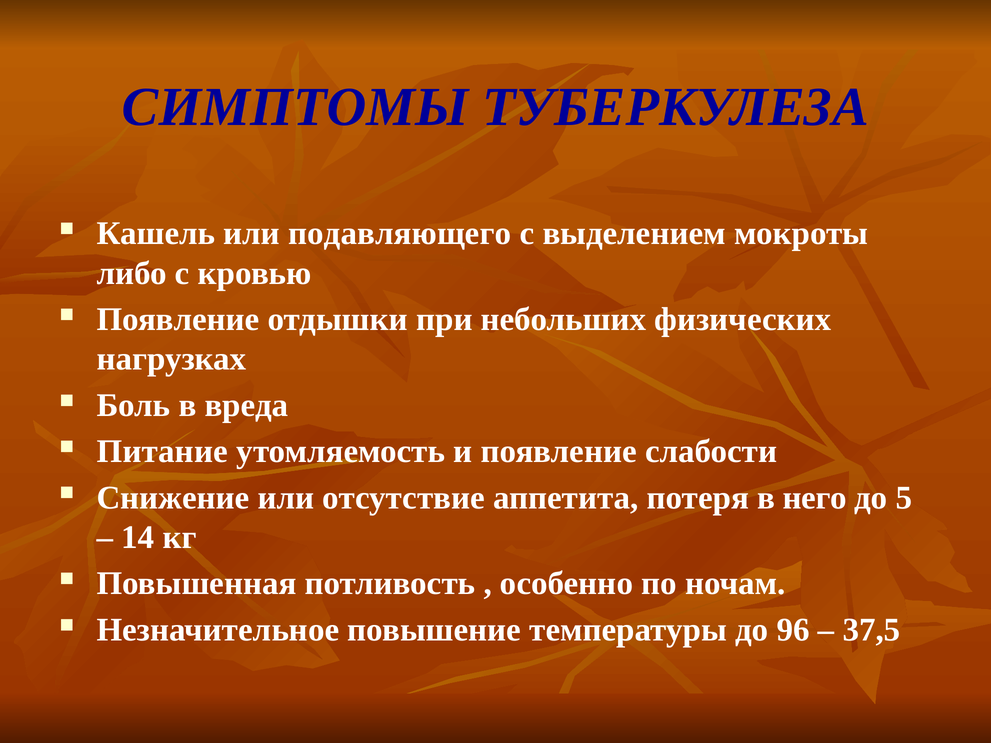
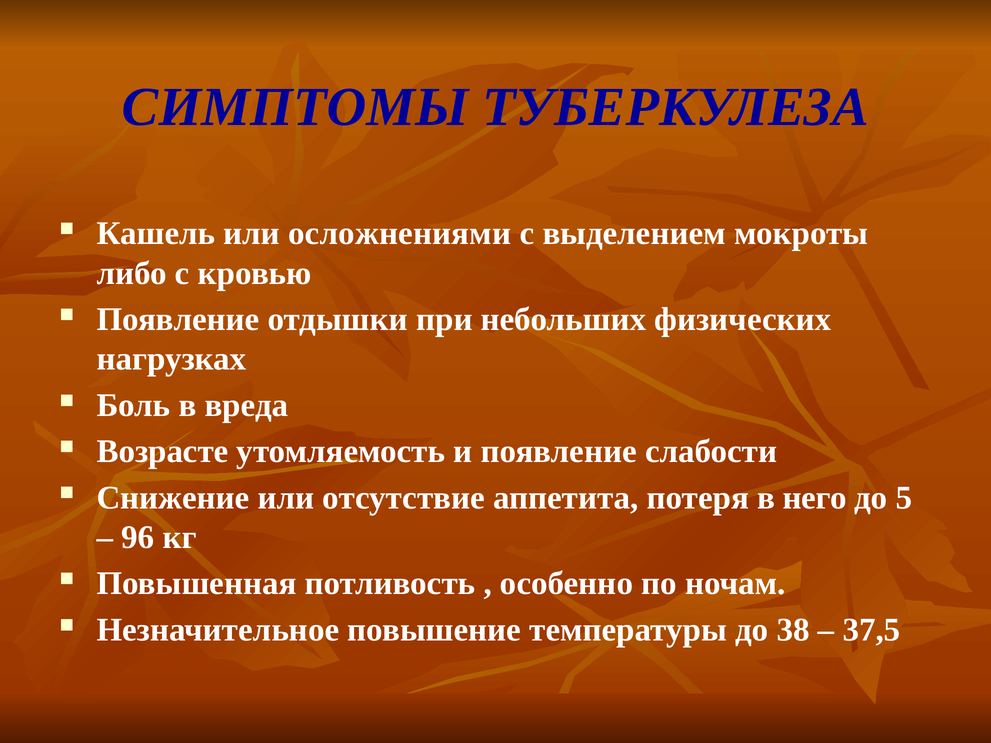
подавляющего: подавляющего -> осложнениями
Питание: Питание -> Возрасте
14: 14 -> 96
96: 96 -> 38
